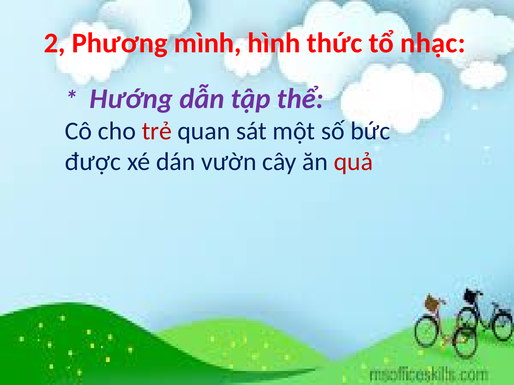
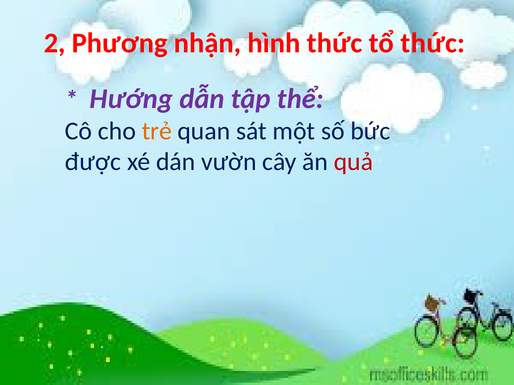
mình: mình -> nhận
tổ nhạc: nhạc -> thức
trẻ colour: red -> orange
